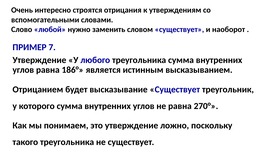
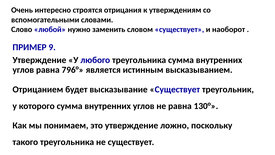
7: 7 -> 9
186°: 186° -> 796°
270°: 270° -> 130°
